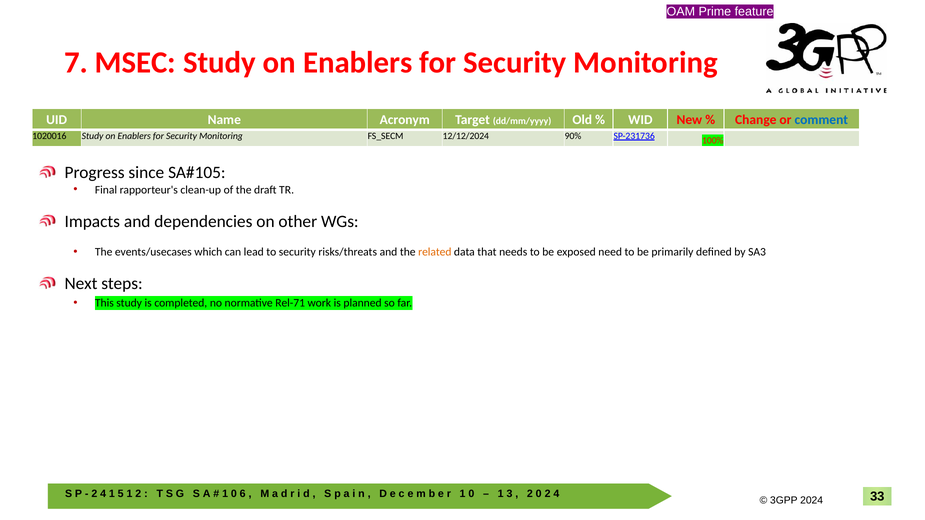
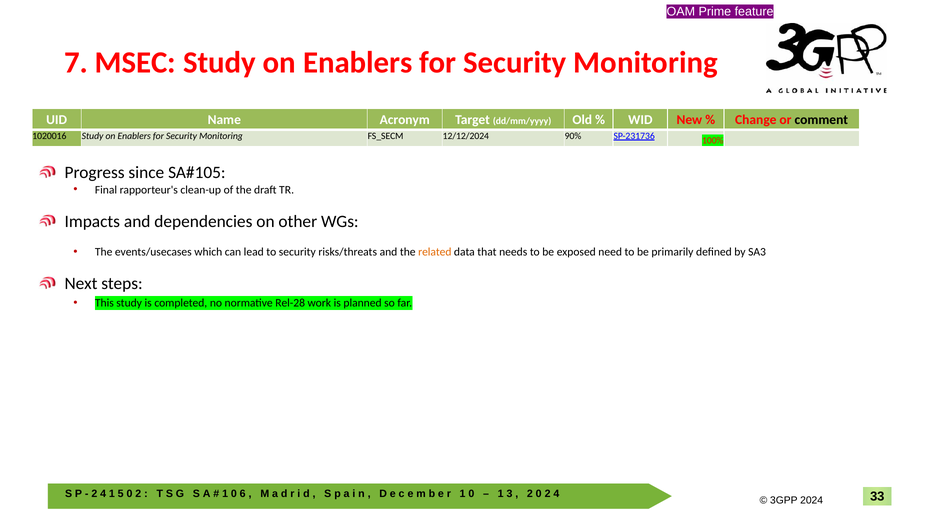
comment colour: blue -> black
Rel-71: Rel-71 -> Rel-28
1 at (130, 494): 1 -> 0
